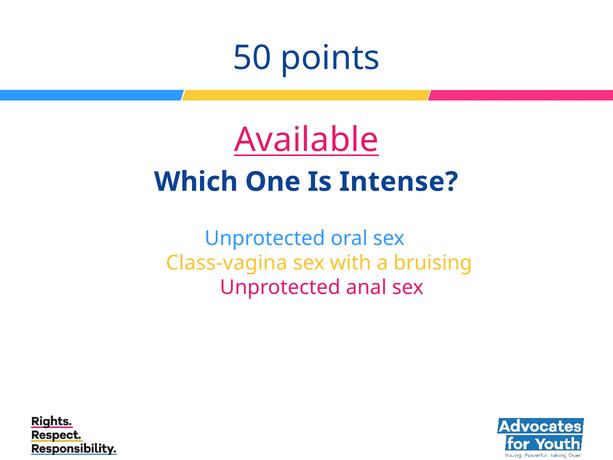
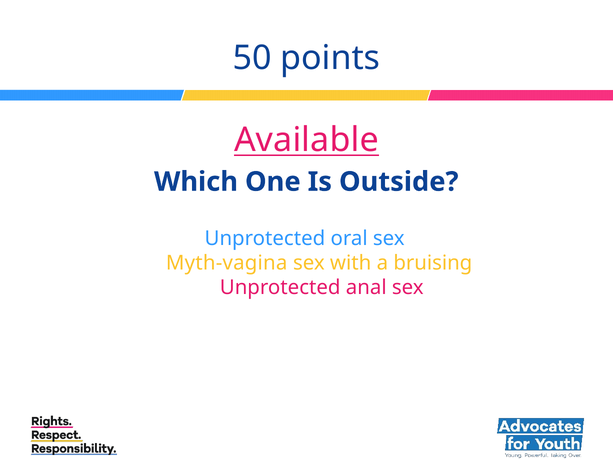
Intense: Intense -> Outside
Class-vagina: Class-vagina -> Myth-vagina
